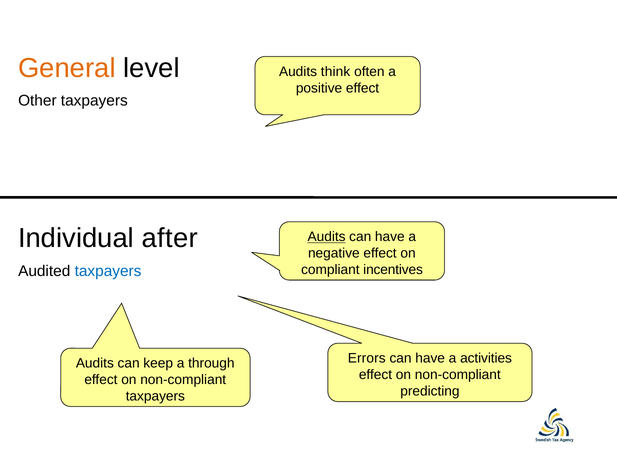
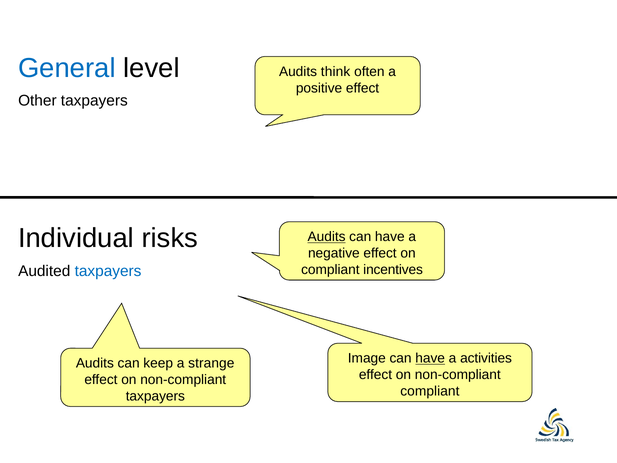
General colour: orange -> blue
after: after -> risks
Errors: Errors -> Image
have at (430, 358) underline: none -> present
through: through -> strange
predicting at (430, 391): predicting -> compliant
